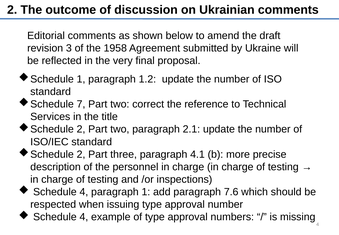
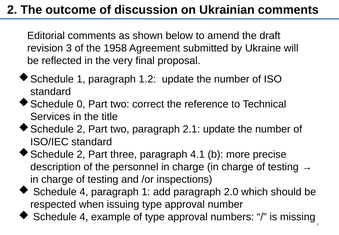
7: 7 -> 0
7.6: 7.6 -> 2.0
